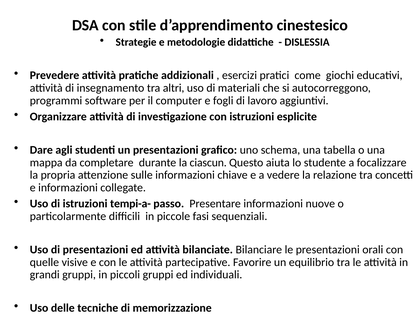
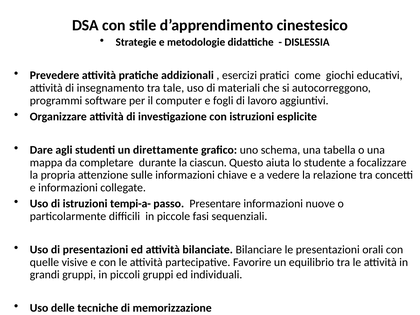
altri: altri -> tale
un presentazioni: presentazioni -> direttamente
